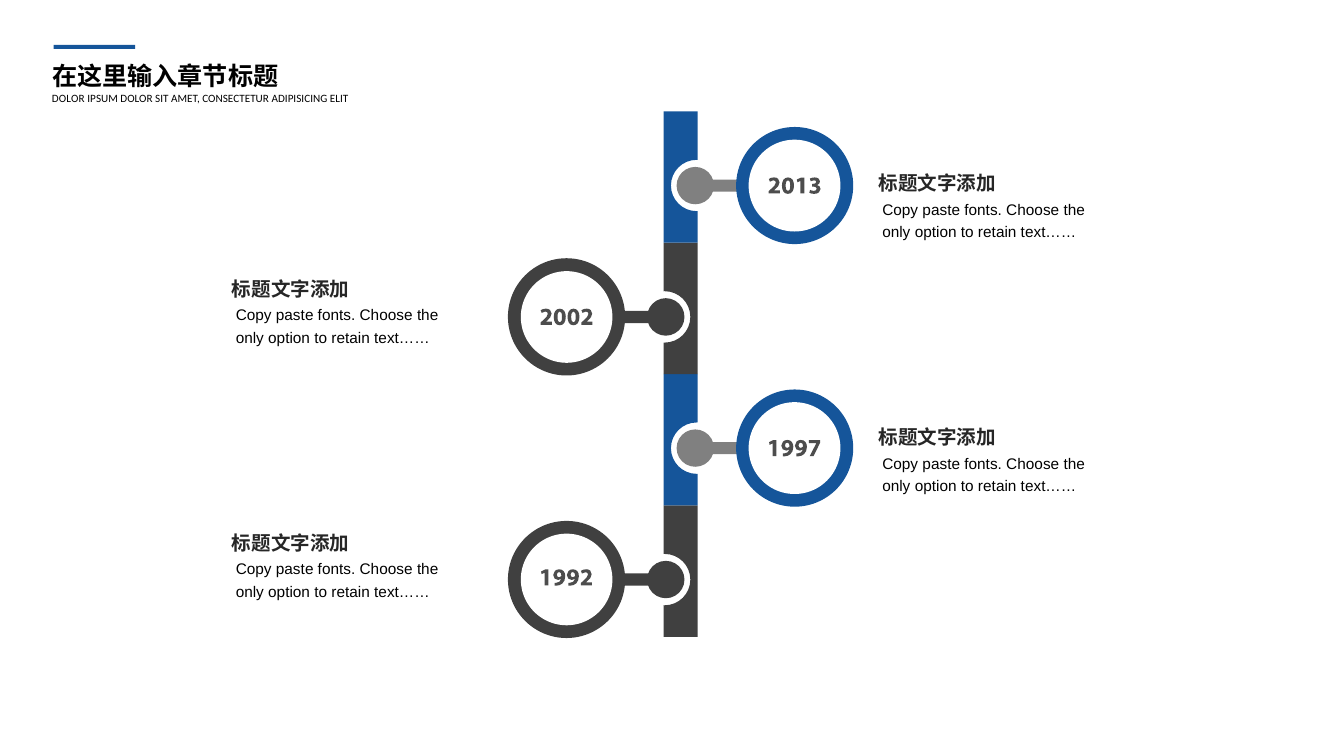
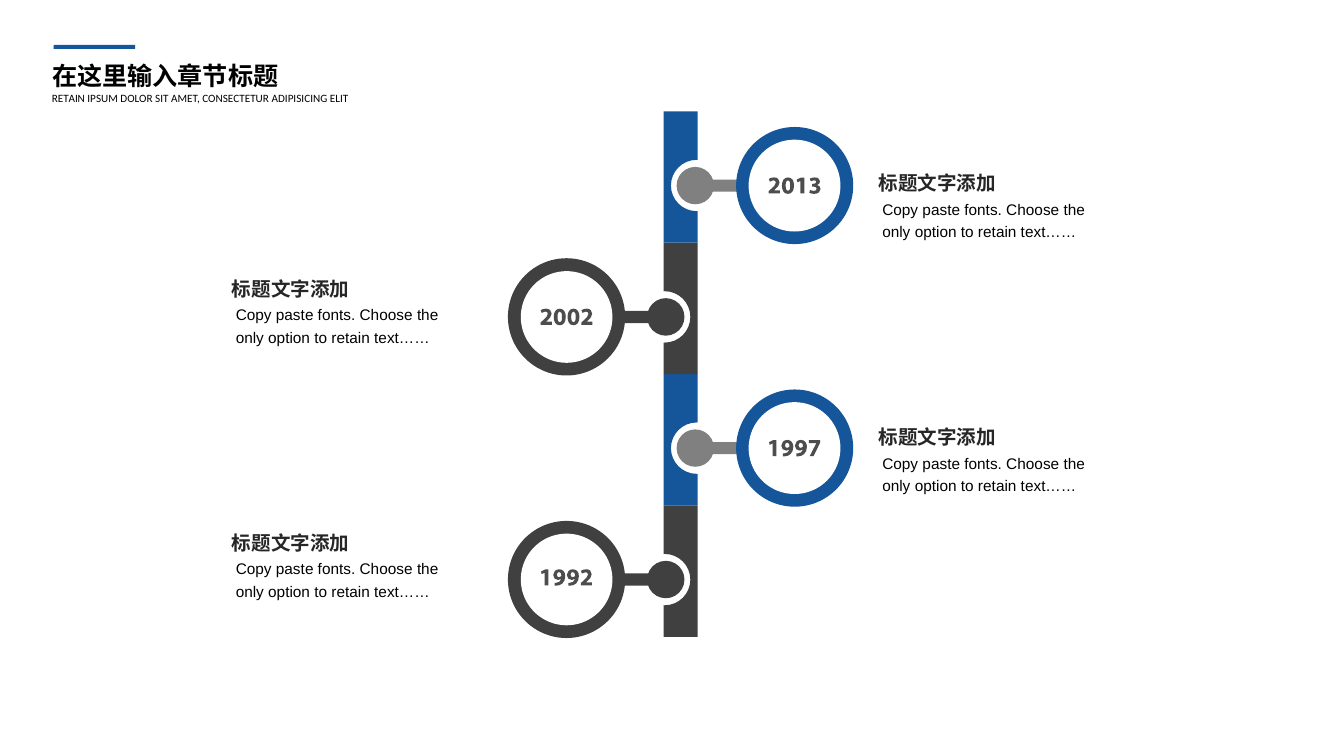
DOLOR at (68, 99): DOLOR -> RETAIN
